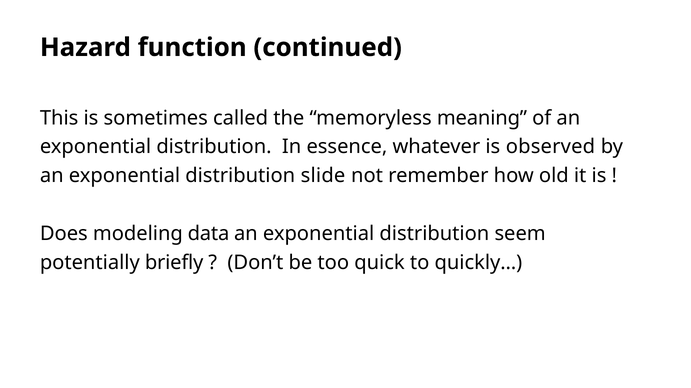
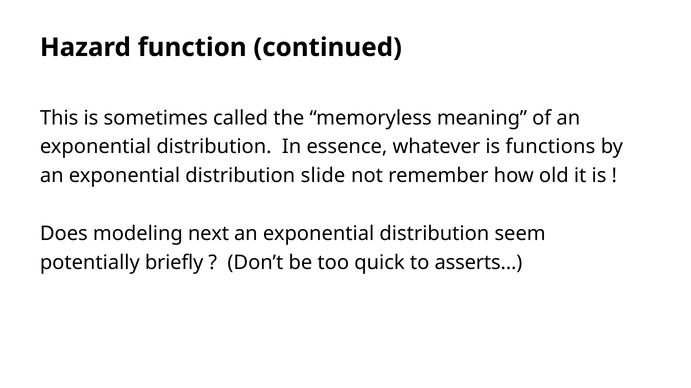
observed: observed -> functions
data: data -> next
quickly…: quickly… -> asserts…
